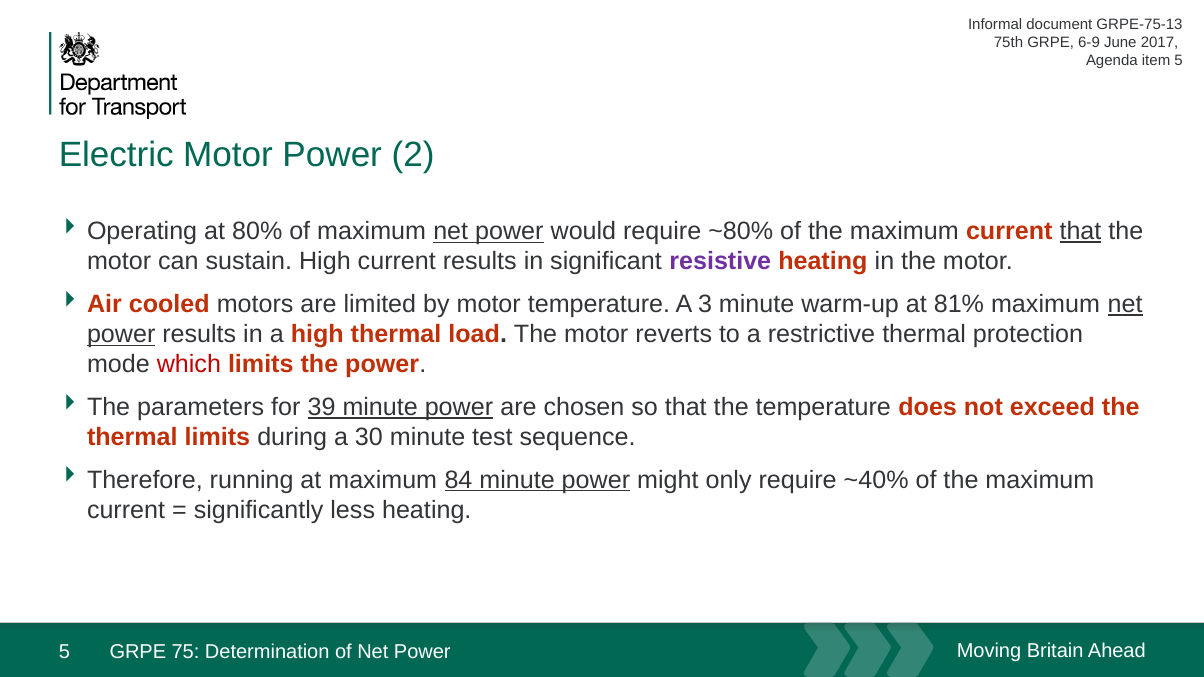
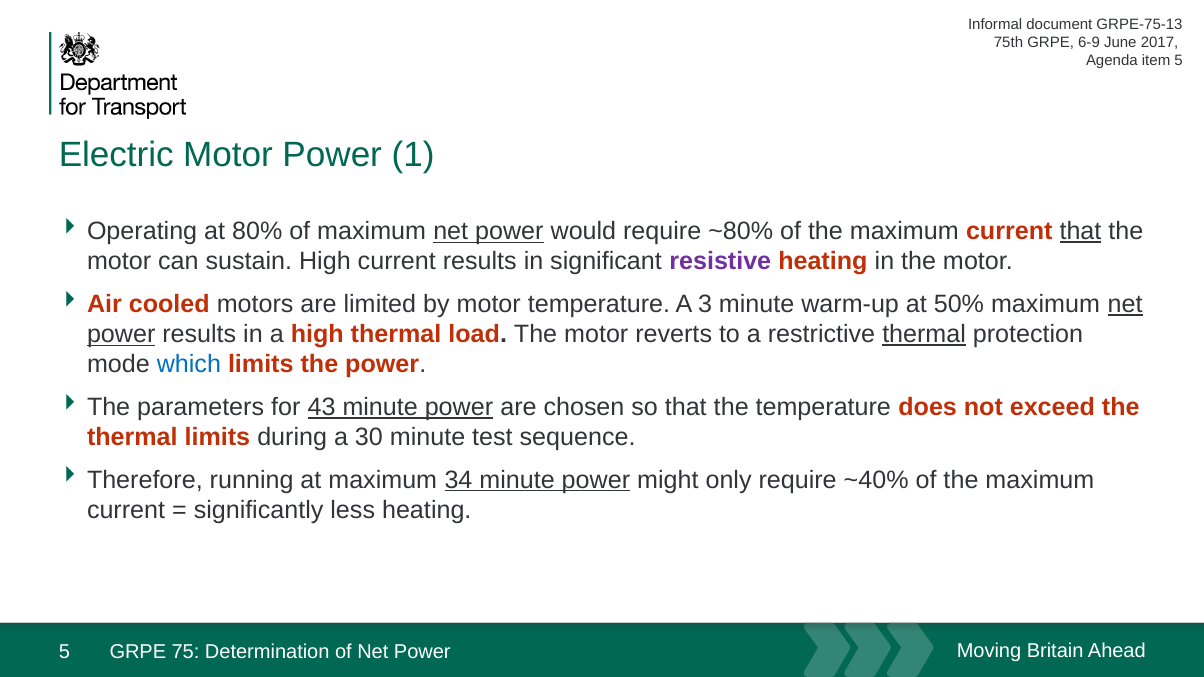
2: 2 -> 1
81%: 81% -> 50%
thermal at (924, 334) underline: none -> present
which colour: red -> blue
39: 39 -> 43
84: 84 -> 34
